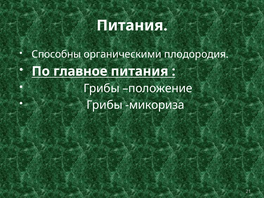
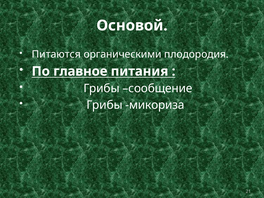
Питания at (132, 25): Питания -> Основой
Способны: Способны -> Питаются
положение: положение -> сообщение
